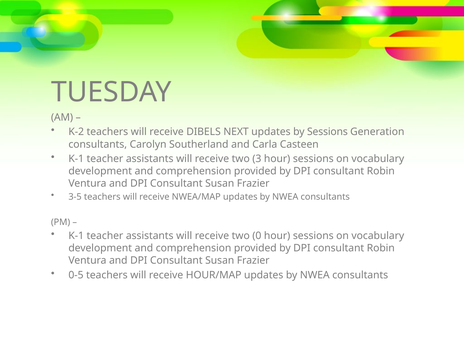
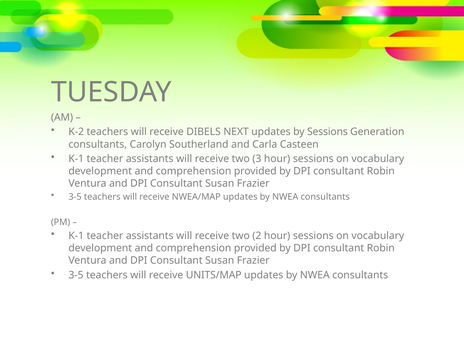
0: 0 -> 2
0-5 at (76, 275): 0-5 -> 3-5
HOUR/MAP: HOUR/MAP -> UNITS/MAP
